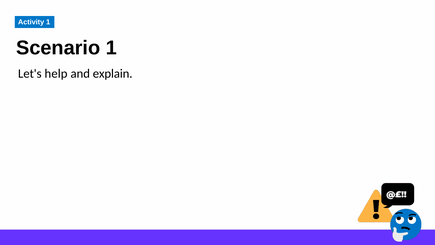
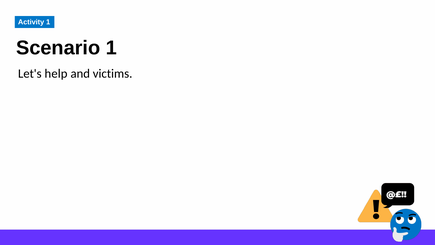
explain: explain -> victims
